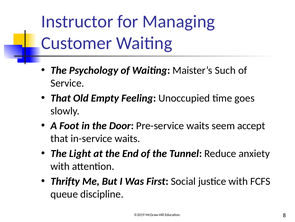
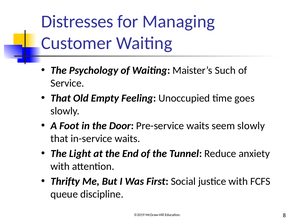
Instructor: Instructor -> Distresses
seem accept: accept -> slowly
